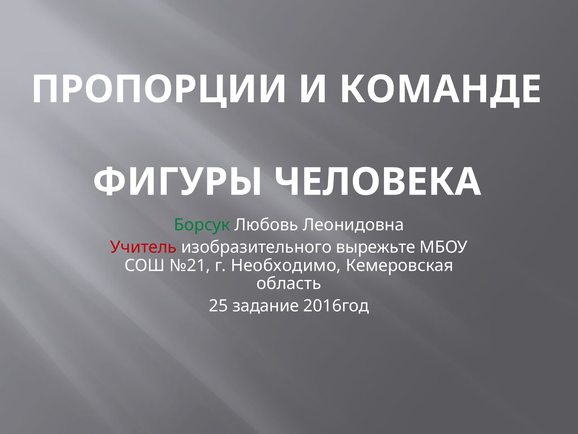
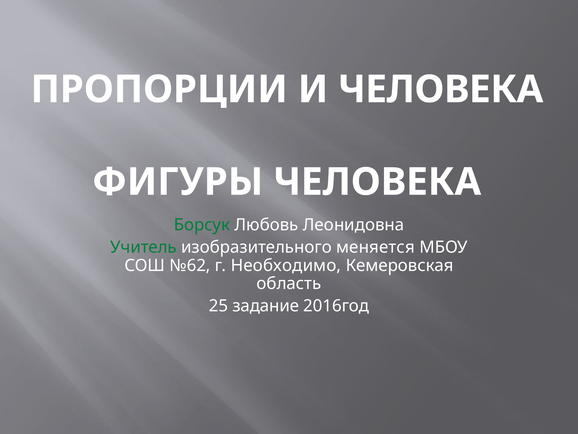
И КОМАНДЕ: КОМАНДЕ -> ЧЕЛОВЕКА
Учитель colour: red -> green
вырежьте: вырежьте -> меняется
№21: №21 -> №62
